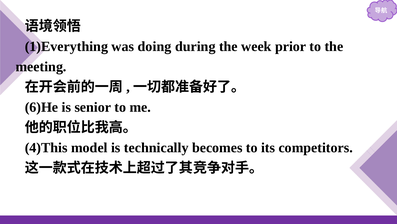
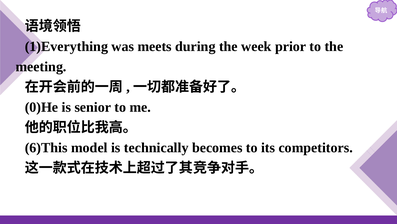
doing: doing -> meets
6)He: 6)He -> 0)He
4)This: 4)This -> 6)This
